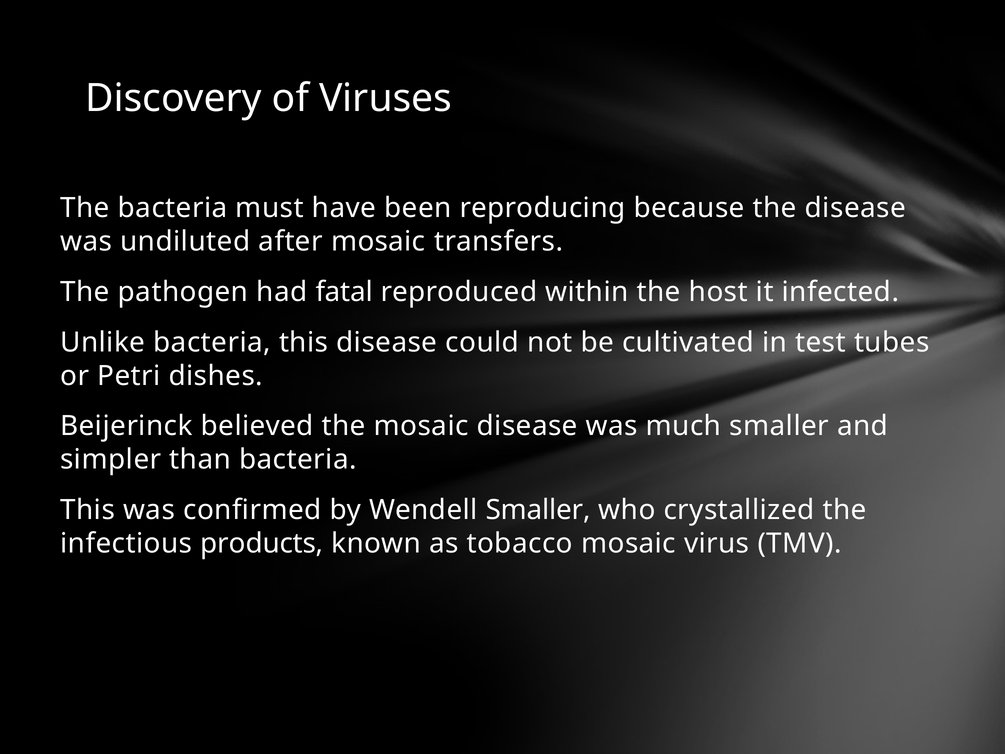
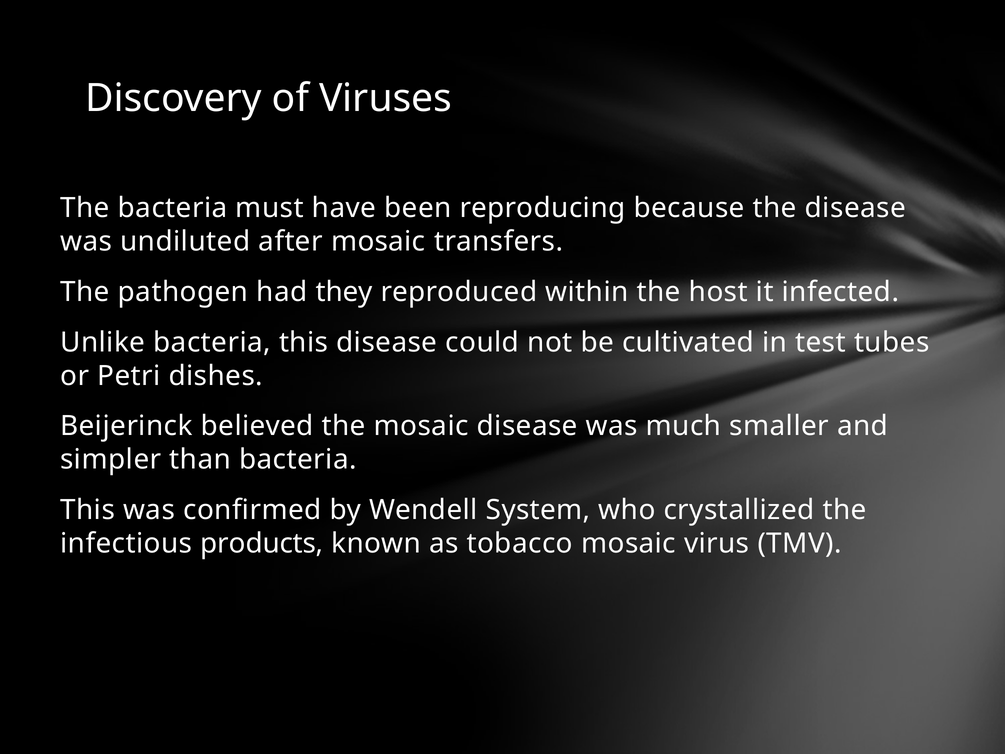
fatal: fatal -> they
Wendell Smaller: Smaller -> System
